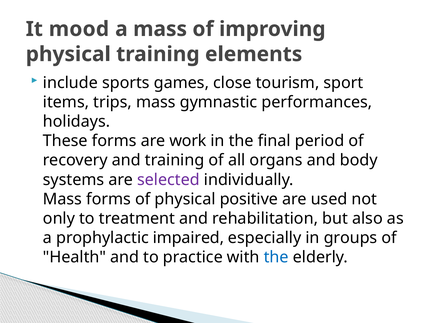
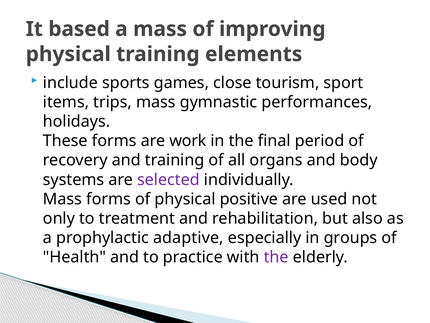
mood: mood -> based
impaired: impaired -> adaptive
the at (276, 257) colour: blue -> purple
